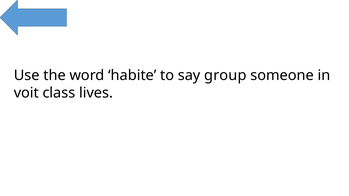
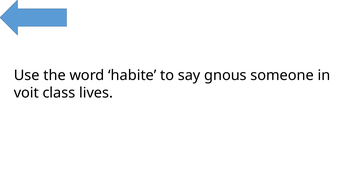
group: group -> gnous
